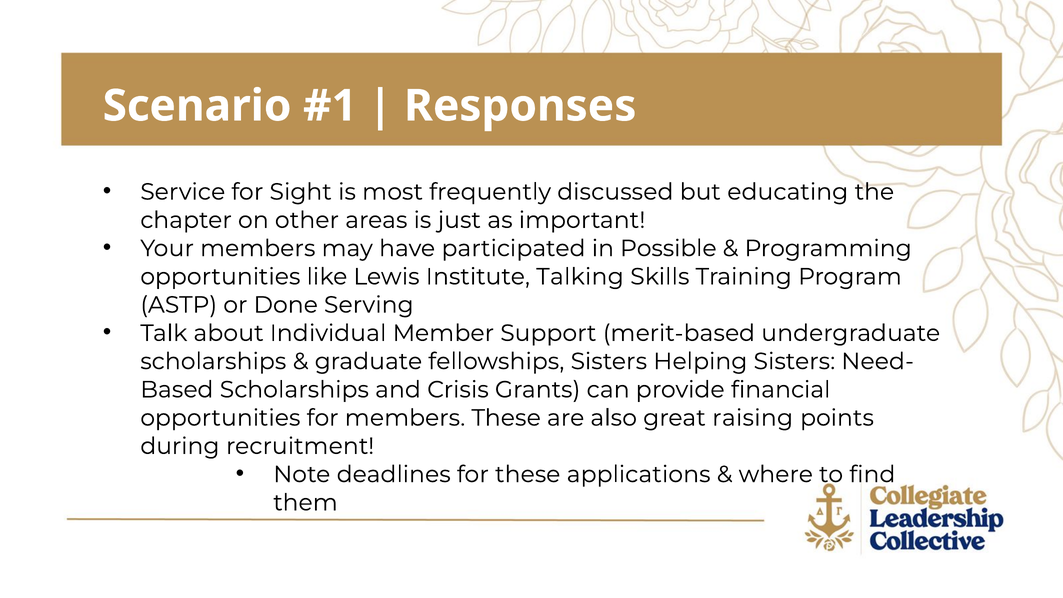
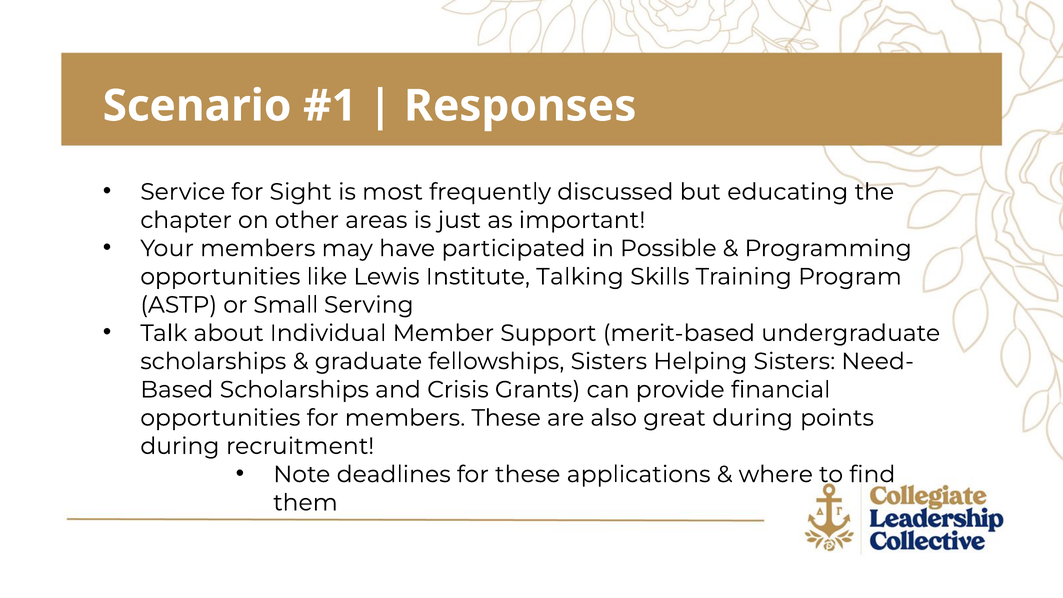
Done: Done -> Small
great raising: raising -> during
